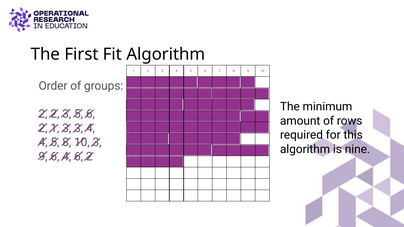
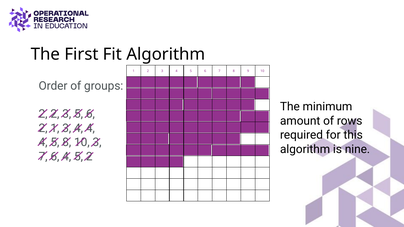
1 3 3: 3 -> 4
9 at (43, 157): 9 -> 7
6 4 6: 6 -> 5
